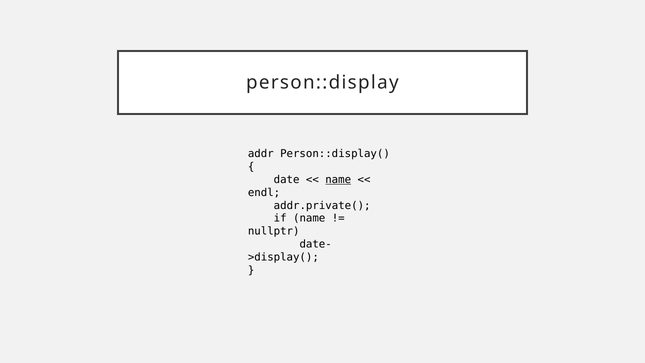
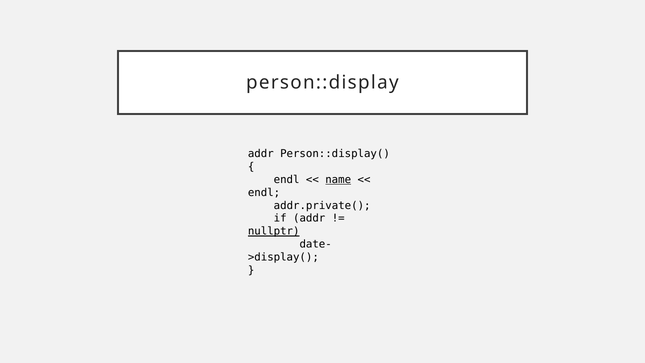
date at (287, 180): date -> endl
if name: name -> addr
nullptr underline: none -> present
